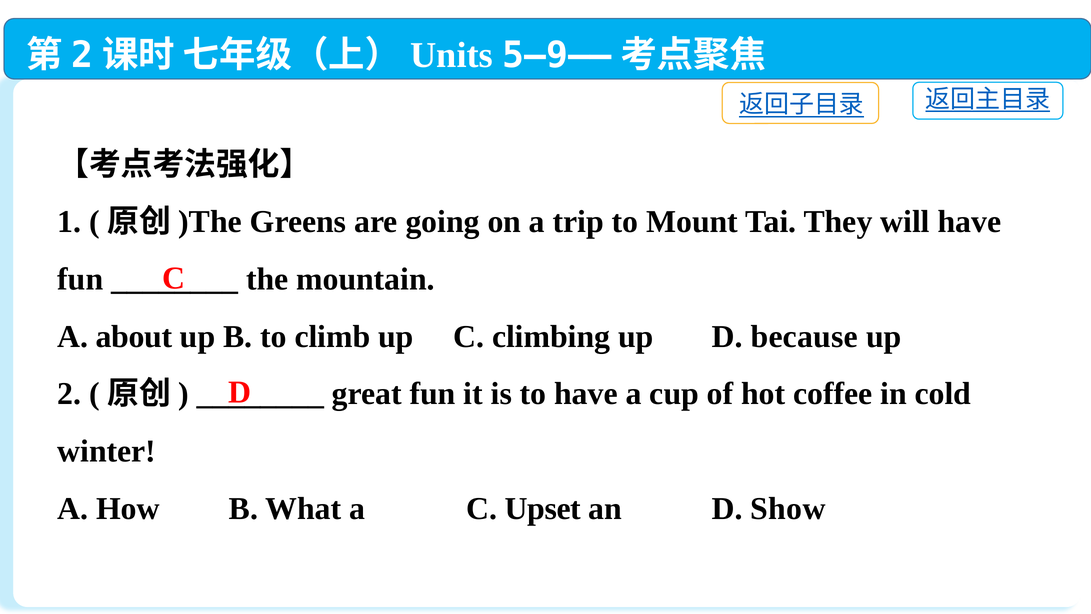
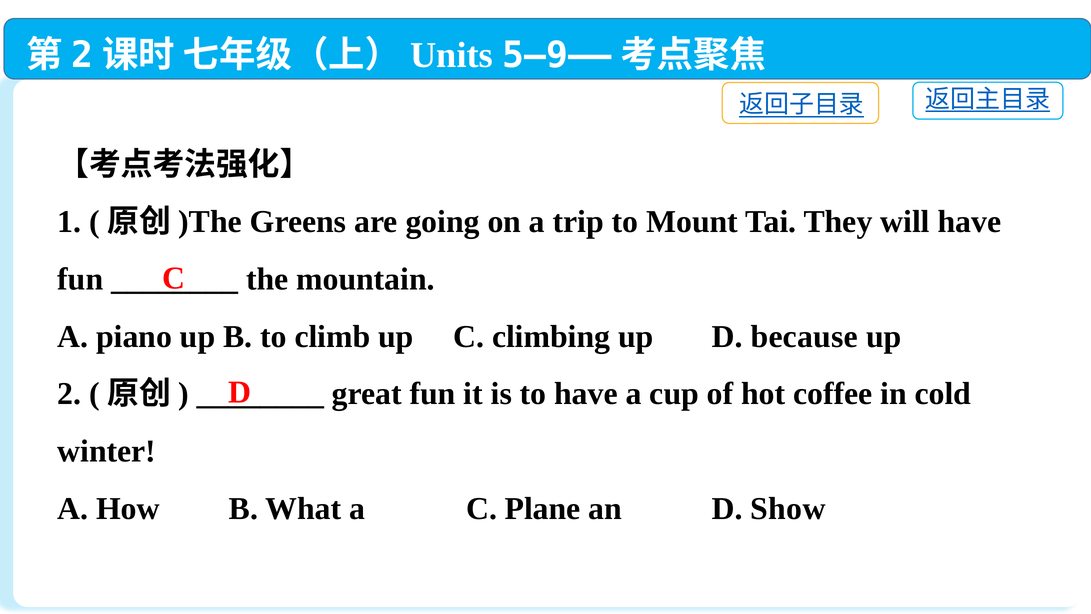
about: about -> piano
Upset: Upset -> Plane
